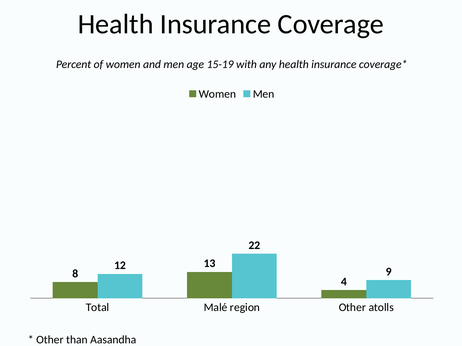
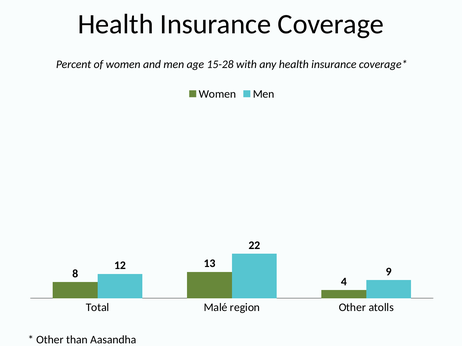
15-19: 15-19 -> 15-28
